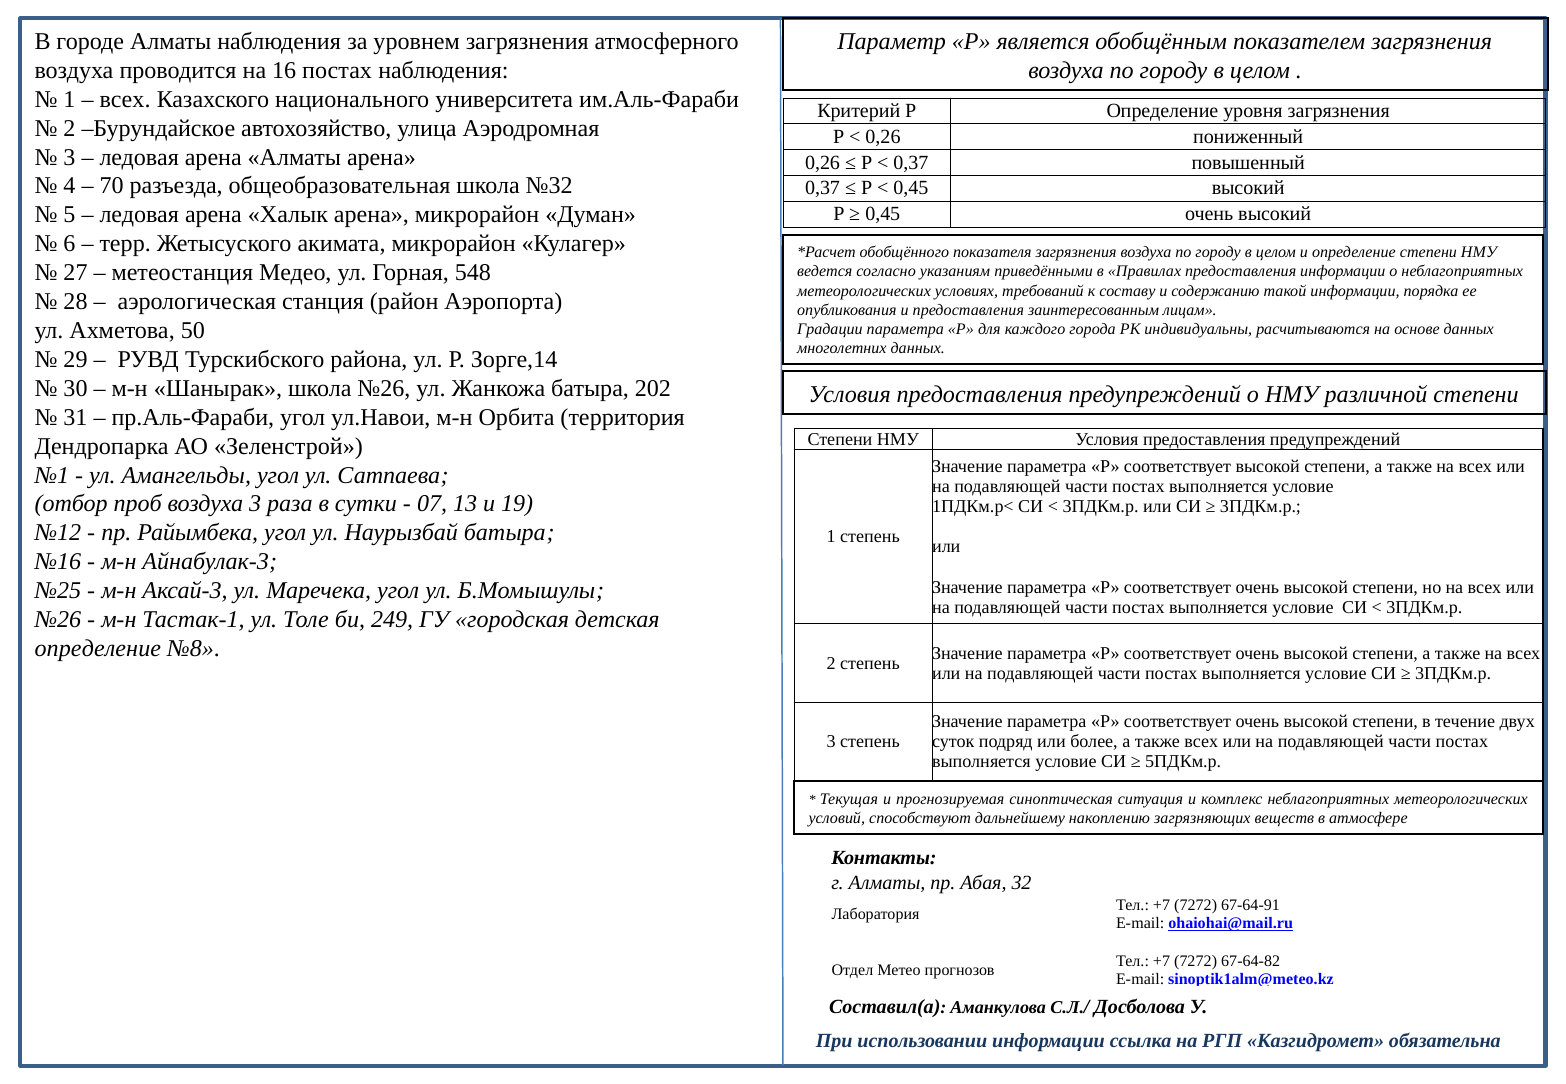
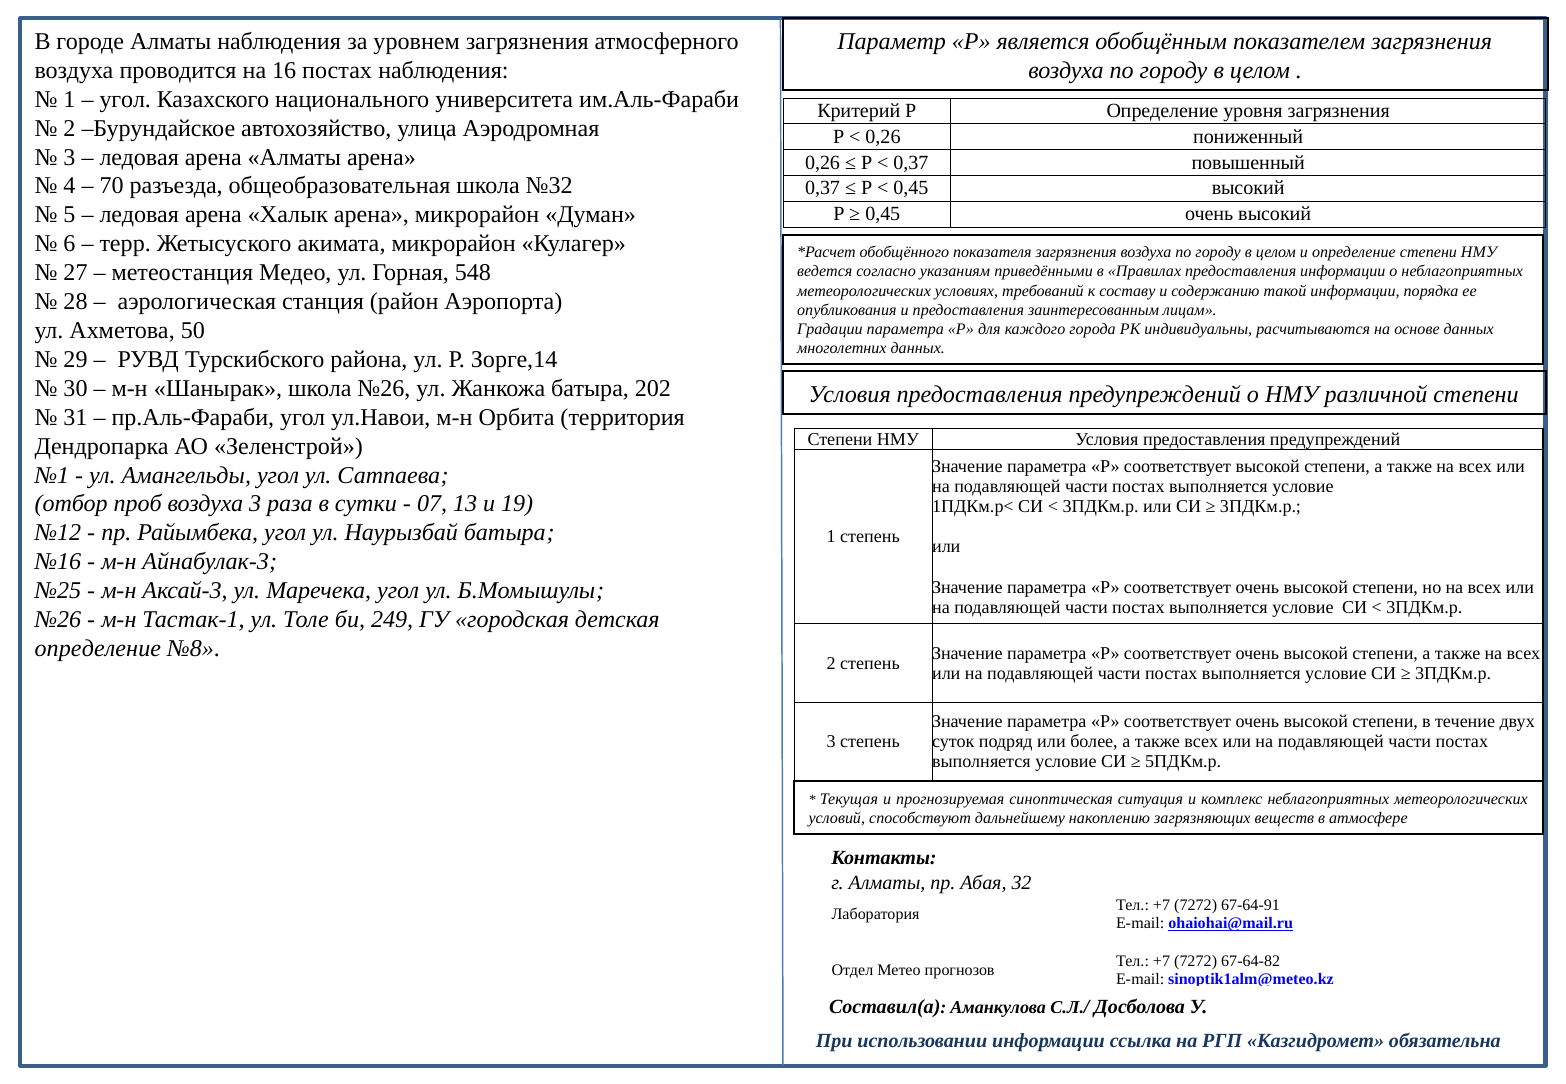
всех at (125, 99): всех -> угол
